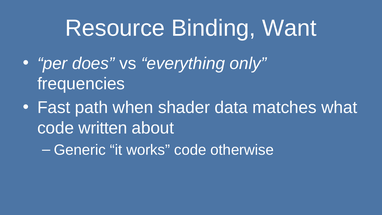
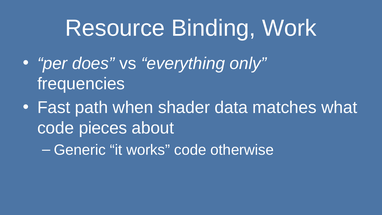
Want: Want -> Work
written: written -> pieces
